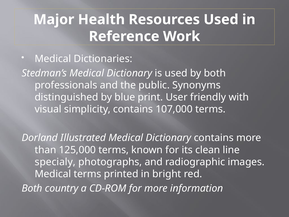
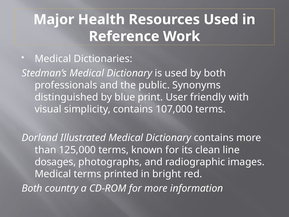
specialy: specialy -> dosages
